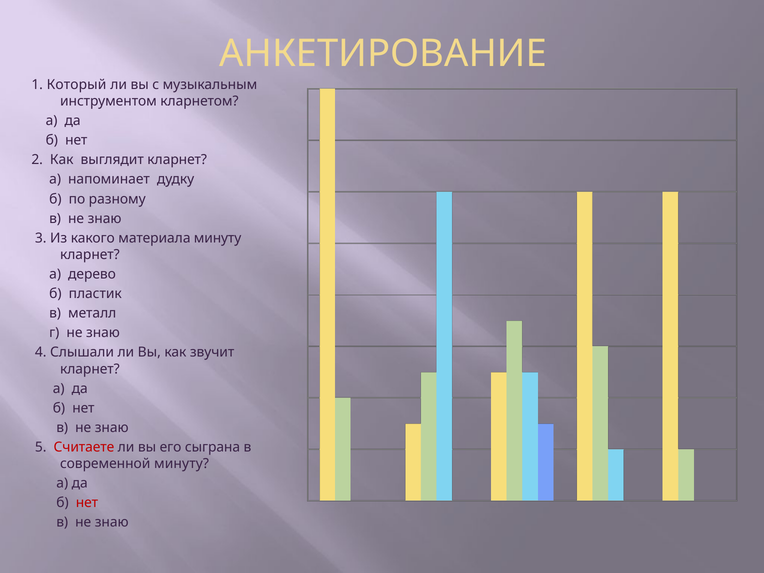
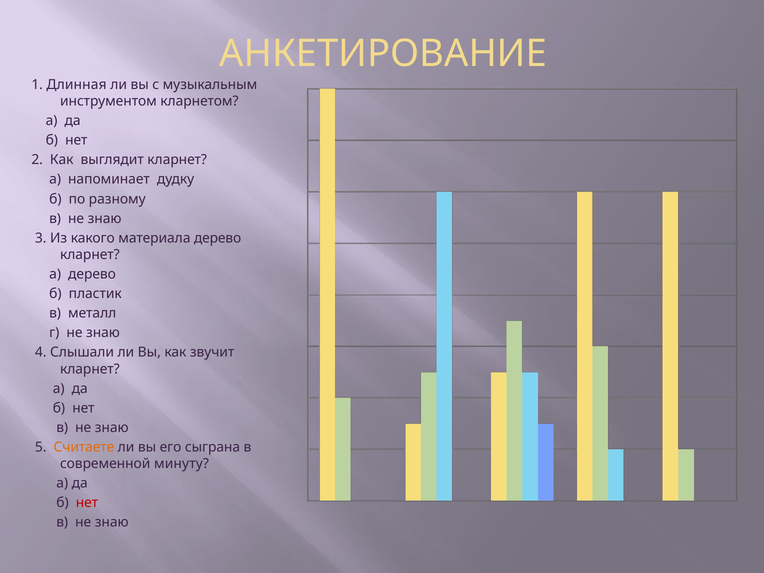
Который: Который -> Длинная
материала минуту: минуту -> дерево
Считаете colour: red -> orange
